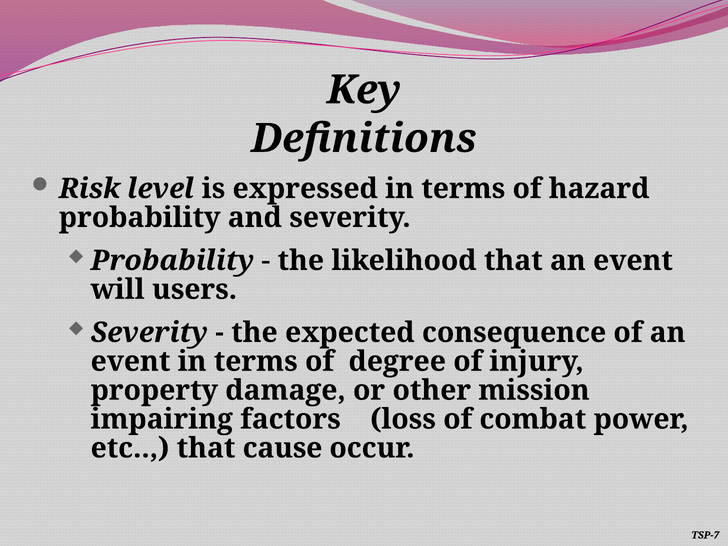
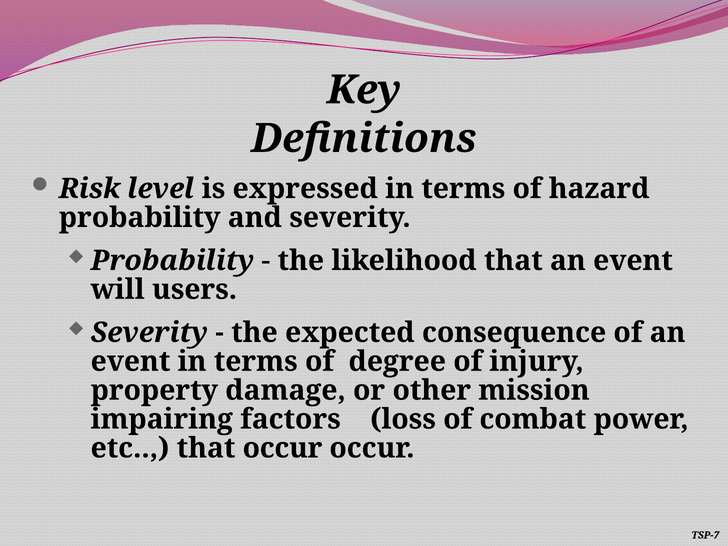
that cause: cause -> occur
